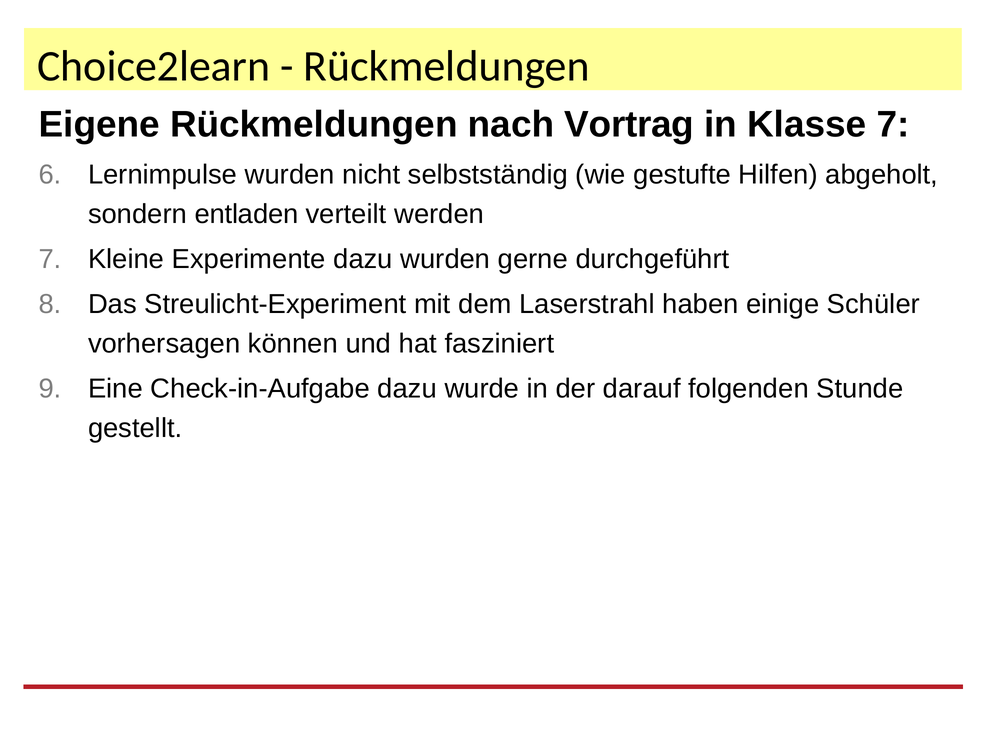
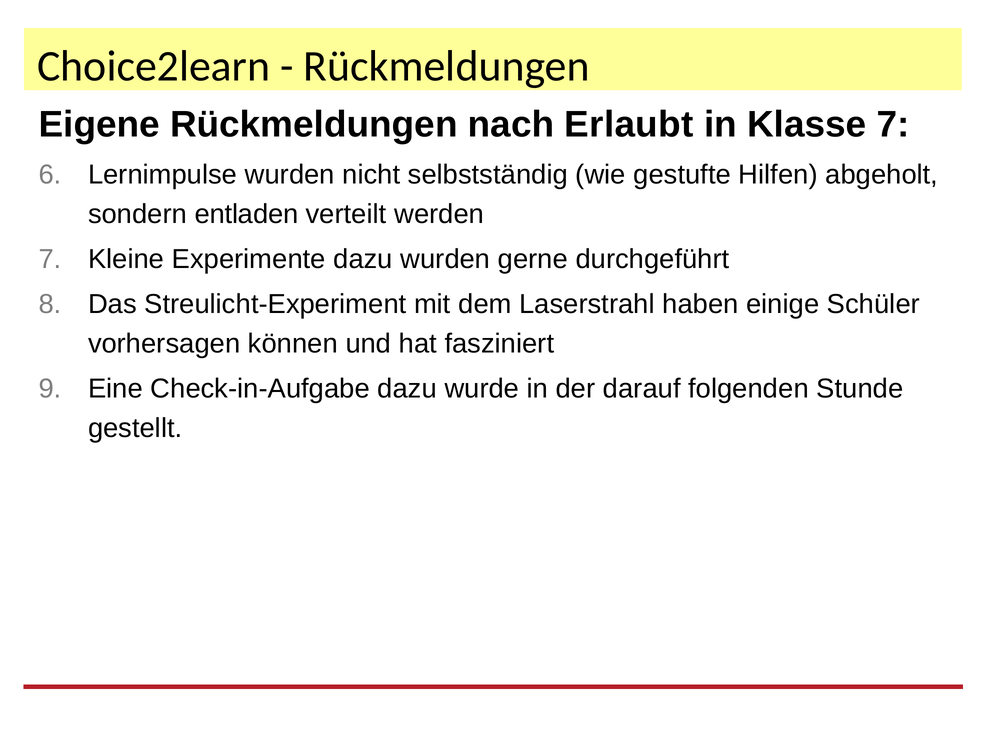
Vortrag: Vortrag -> Erlaubt
